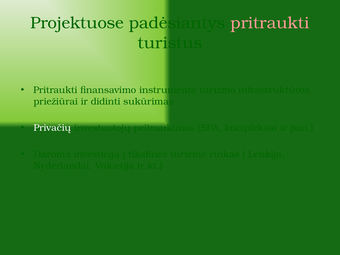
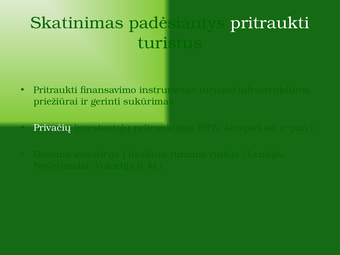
Projektuose: Projektuose -> Skatinimas
pritraukti at (270, 23) colour: pink -> white
didinti: didinti -> gerinti
